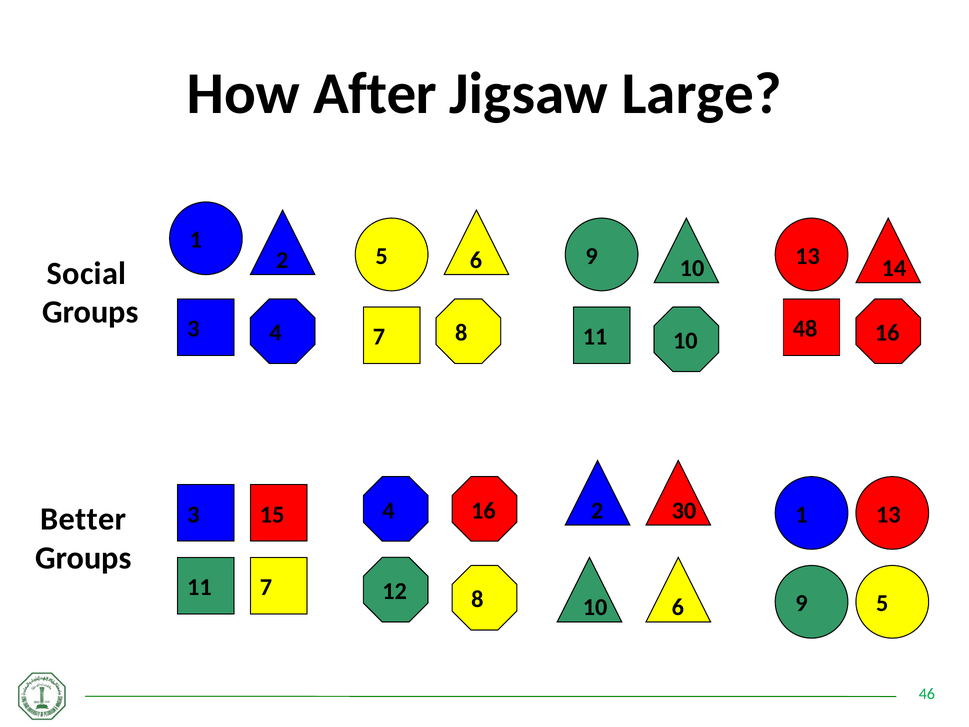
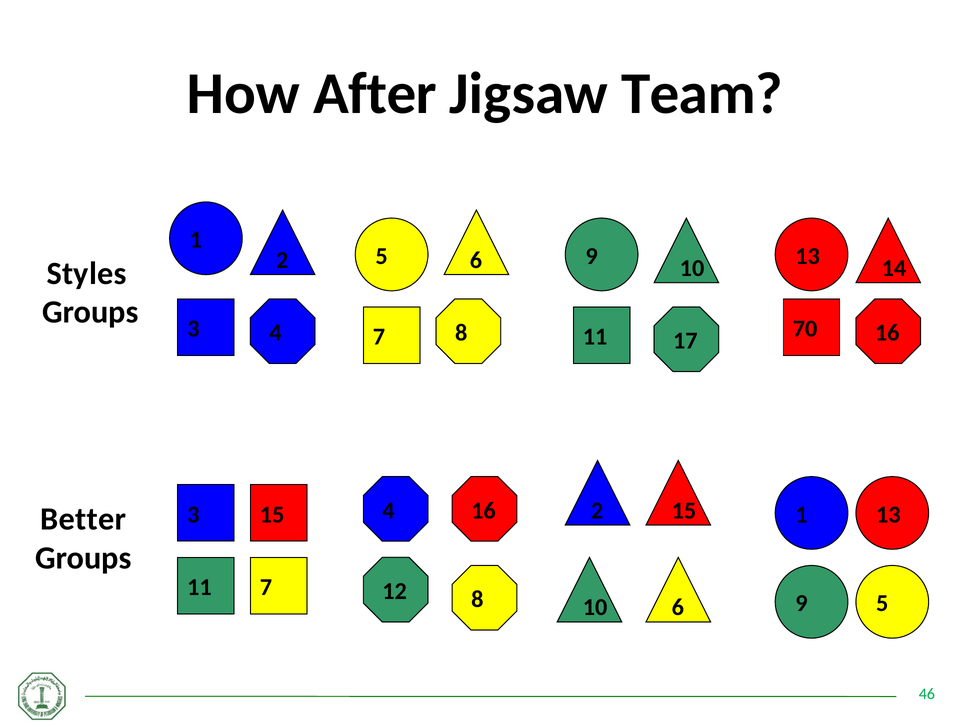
Large: Large -> Team
Social: Social -> Styles
8 10: 10 -> 17
48: 48 -> 70
2 30: 30 -> 15
